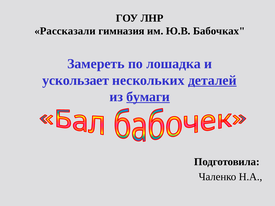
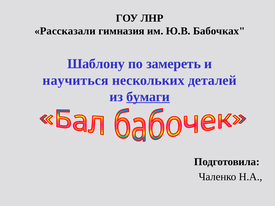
Замереть: Замереть -> Шаблону
лошадка: лошадка -> замереть
ускользает: ускользает -> научиться
деталей underline: present -> none
